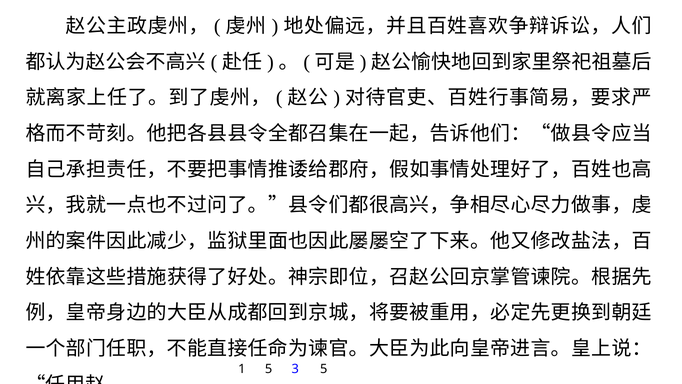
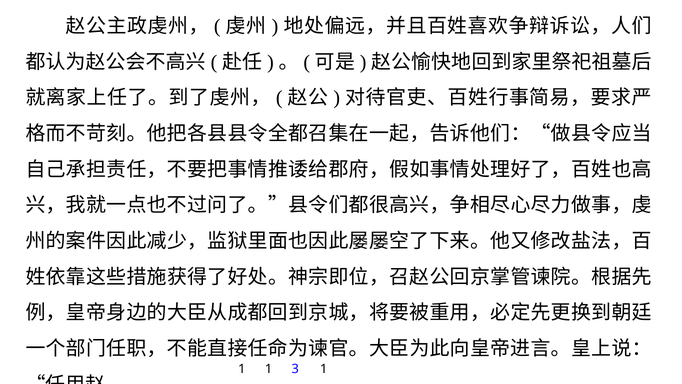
1 5: 5 -> 1
3 5: 5 -> 1
